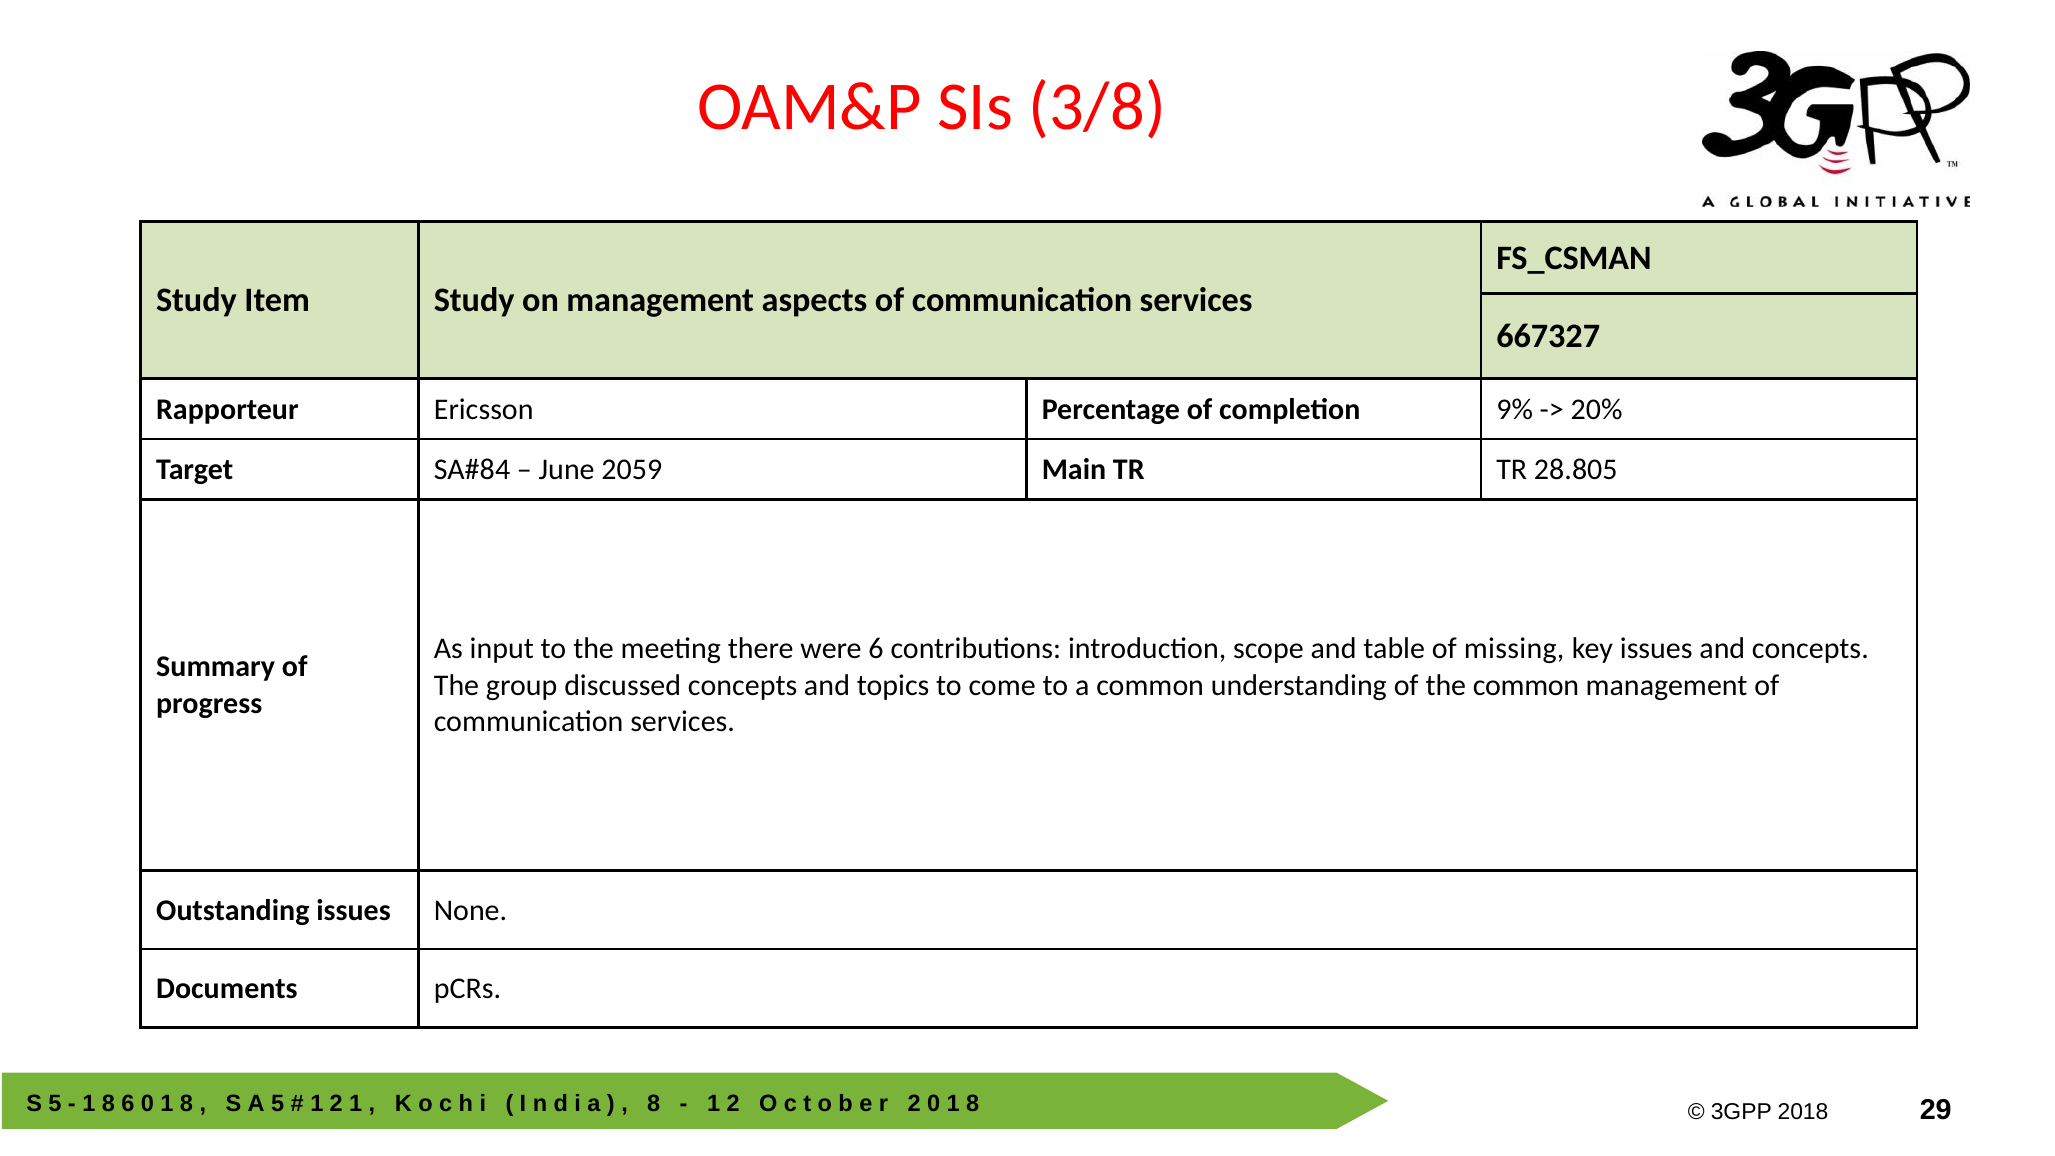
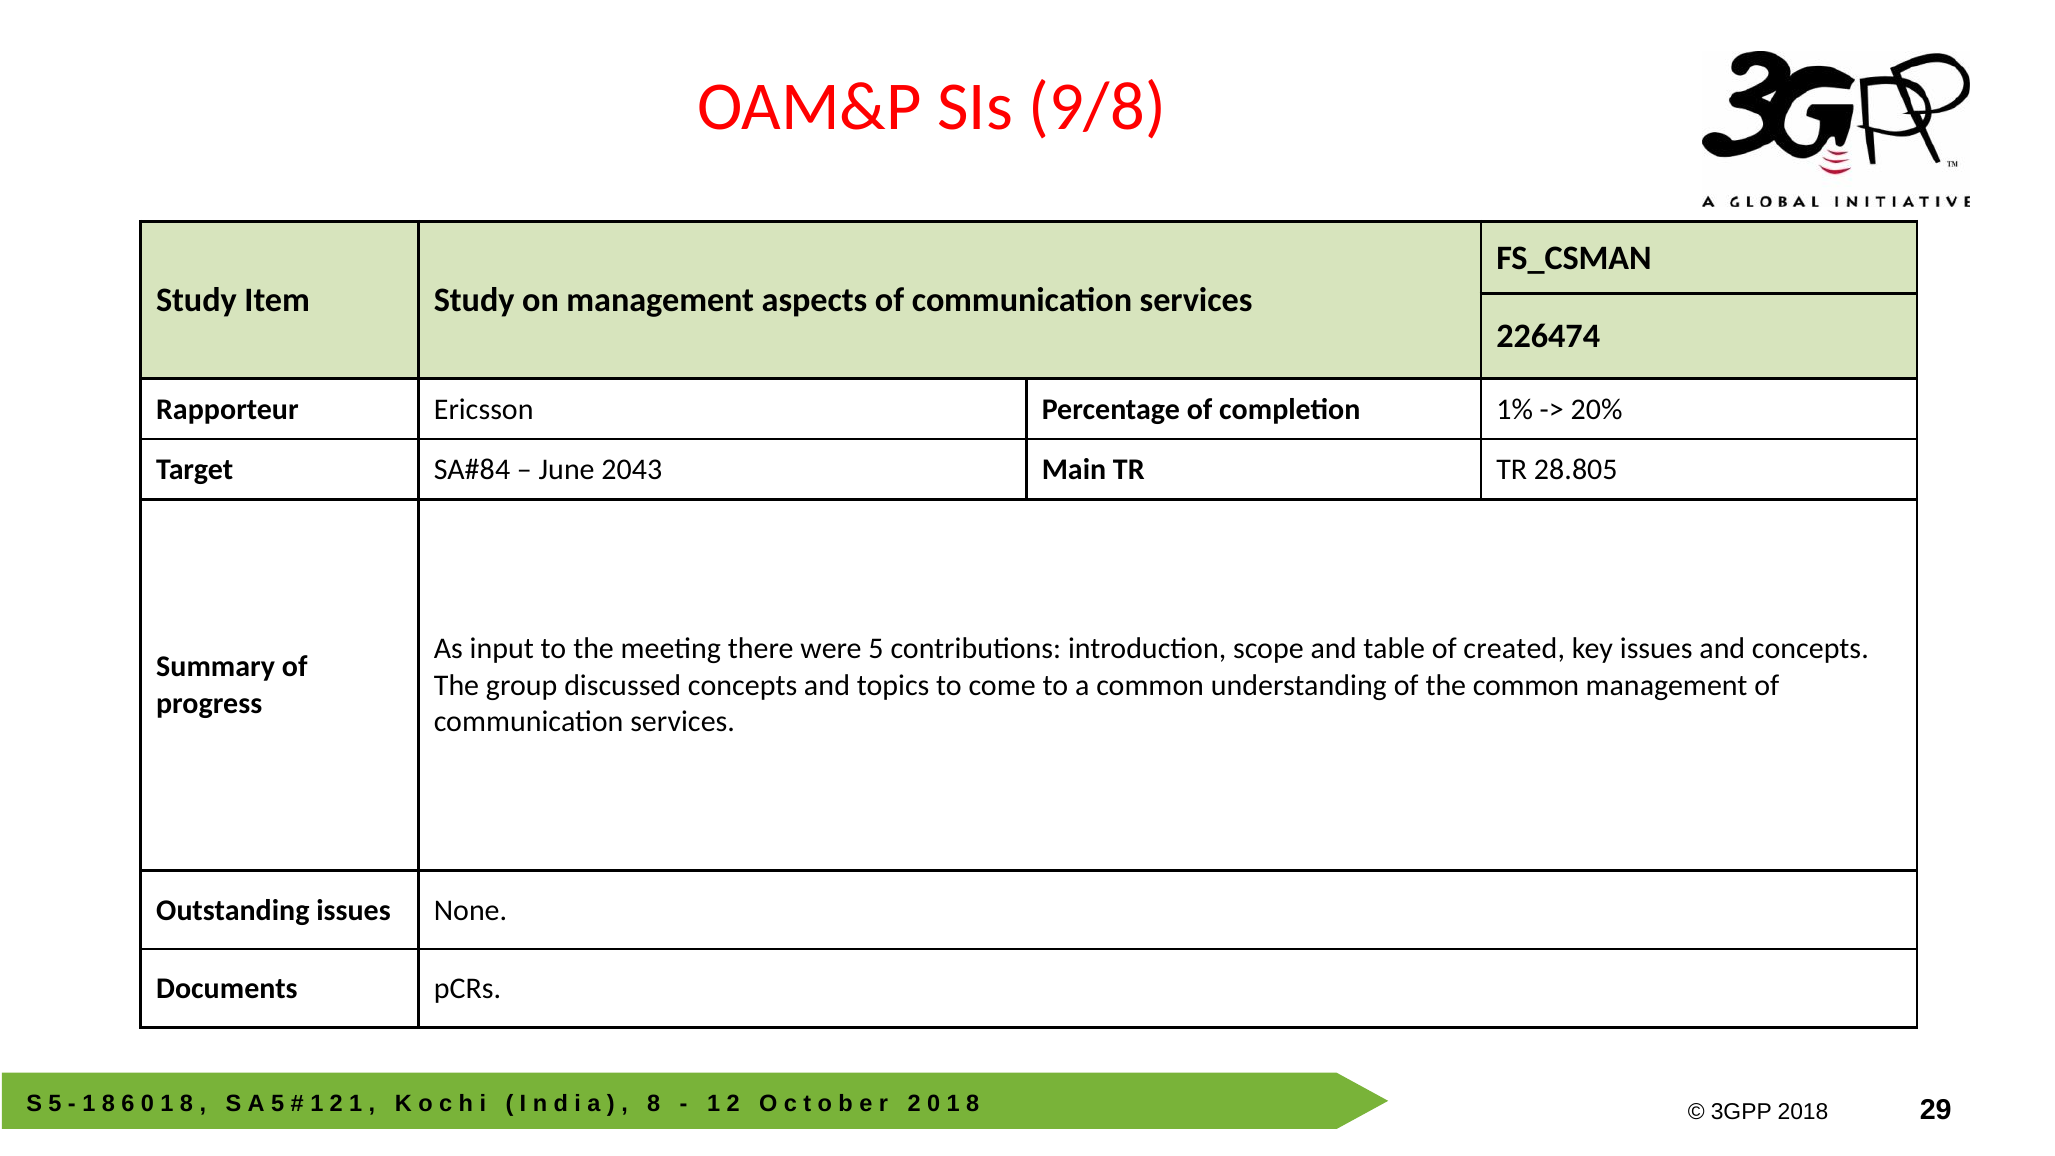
3/8: 3/8 -> 9/8
667327: 667327 -> 226474
9%: 9% -> 1%
2059: 2059 -> 2043
were 6: 6 -> 5
missing: missing -> created
